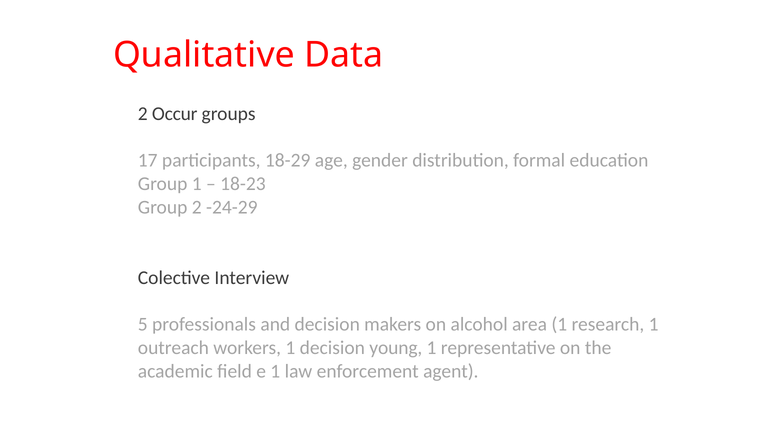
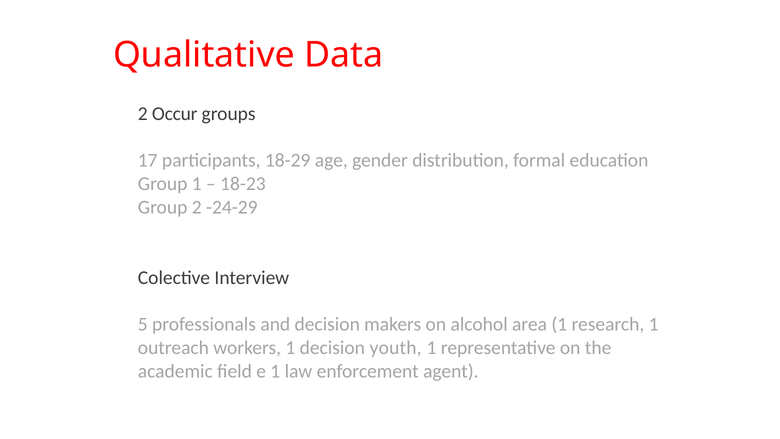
young: young -> youth
